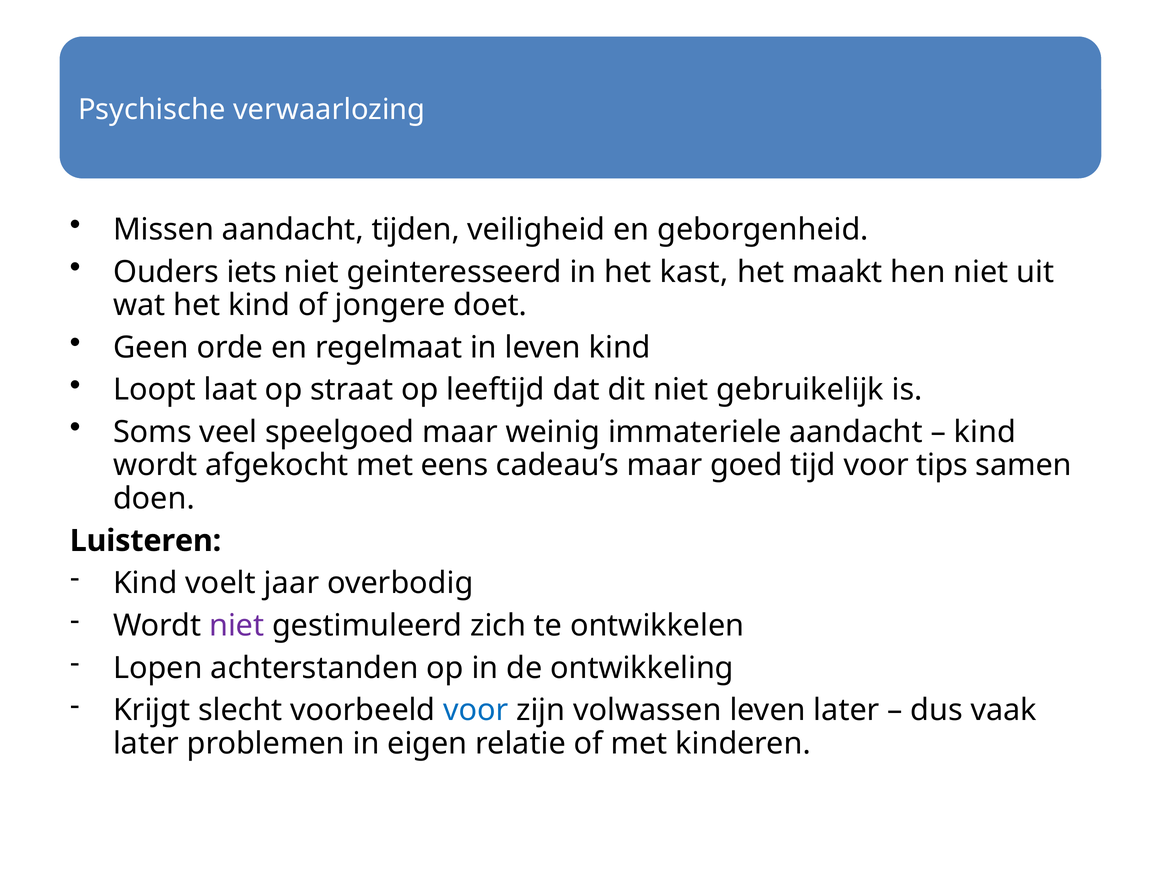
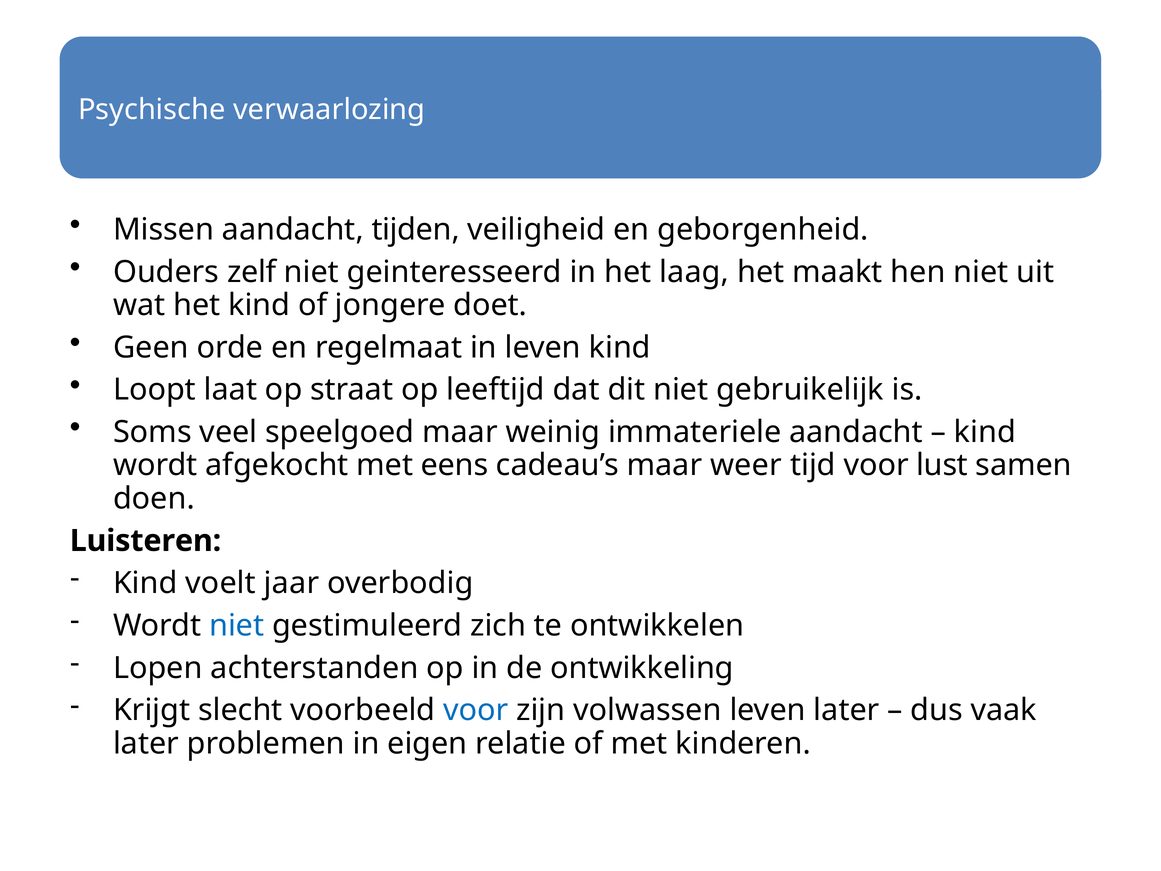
iets: iets -> zelf
kast: kast -> laag
goed: goed -> weer
tips: tips -> lust
niet at (237, 625) colour: purple -> blue
